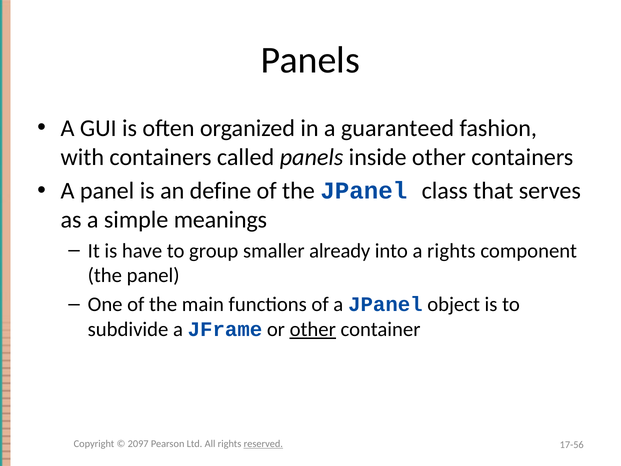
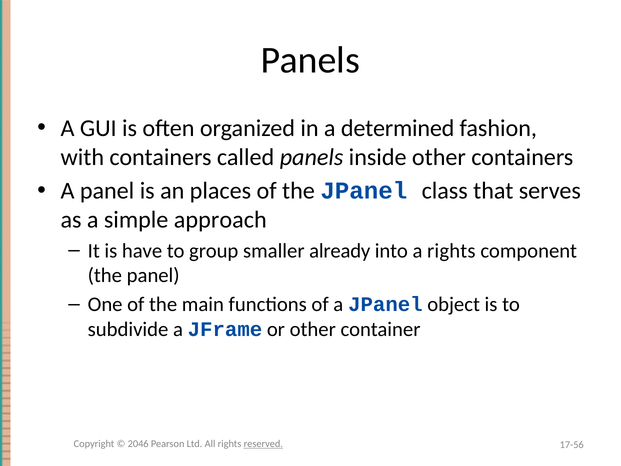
guaranteed: guaranteed -> determined
define: define -> places
meanings: meanings -> approach
other at (313, 329) underline: present -> none
2097: 2097 -> 2046
